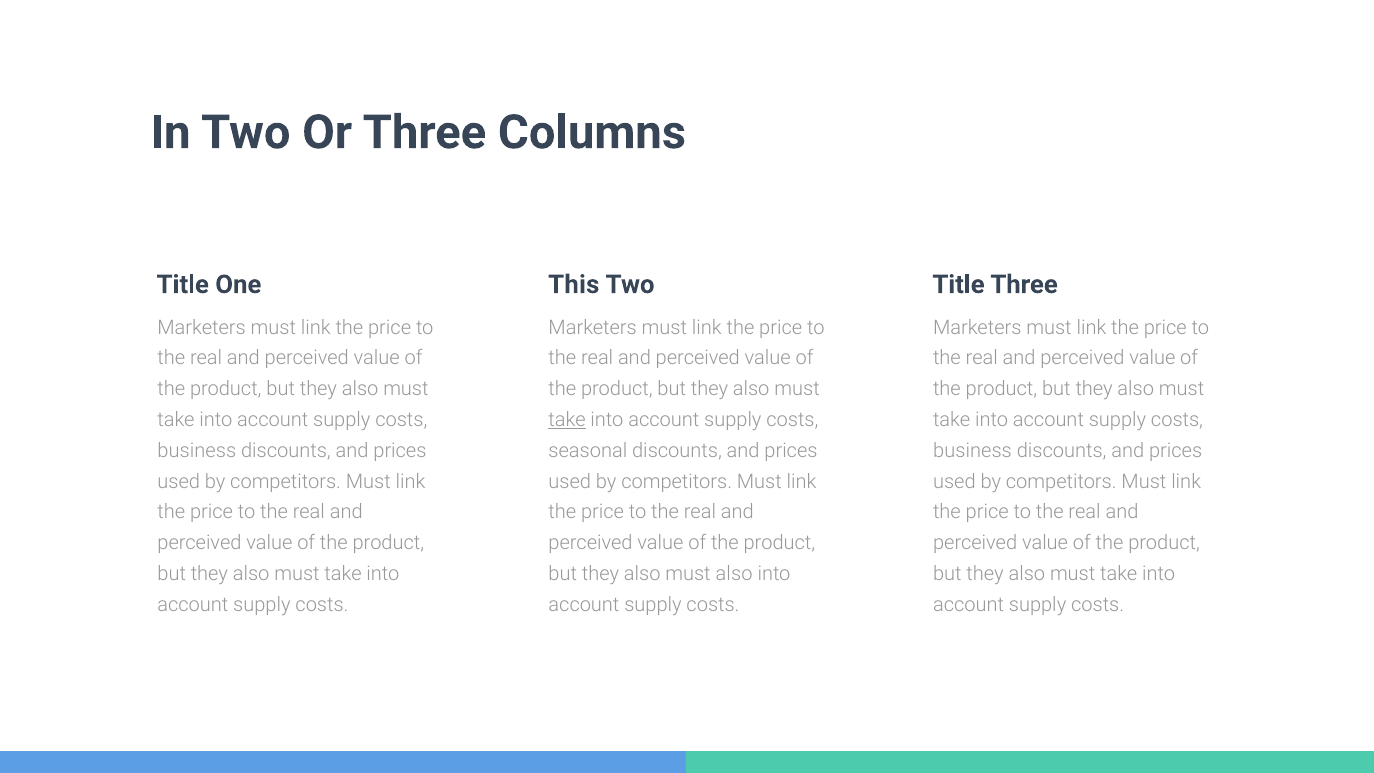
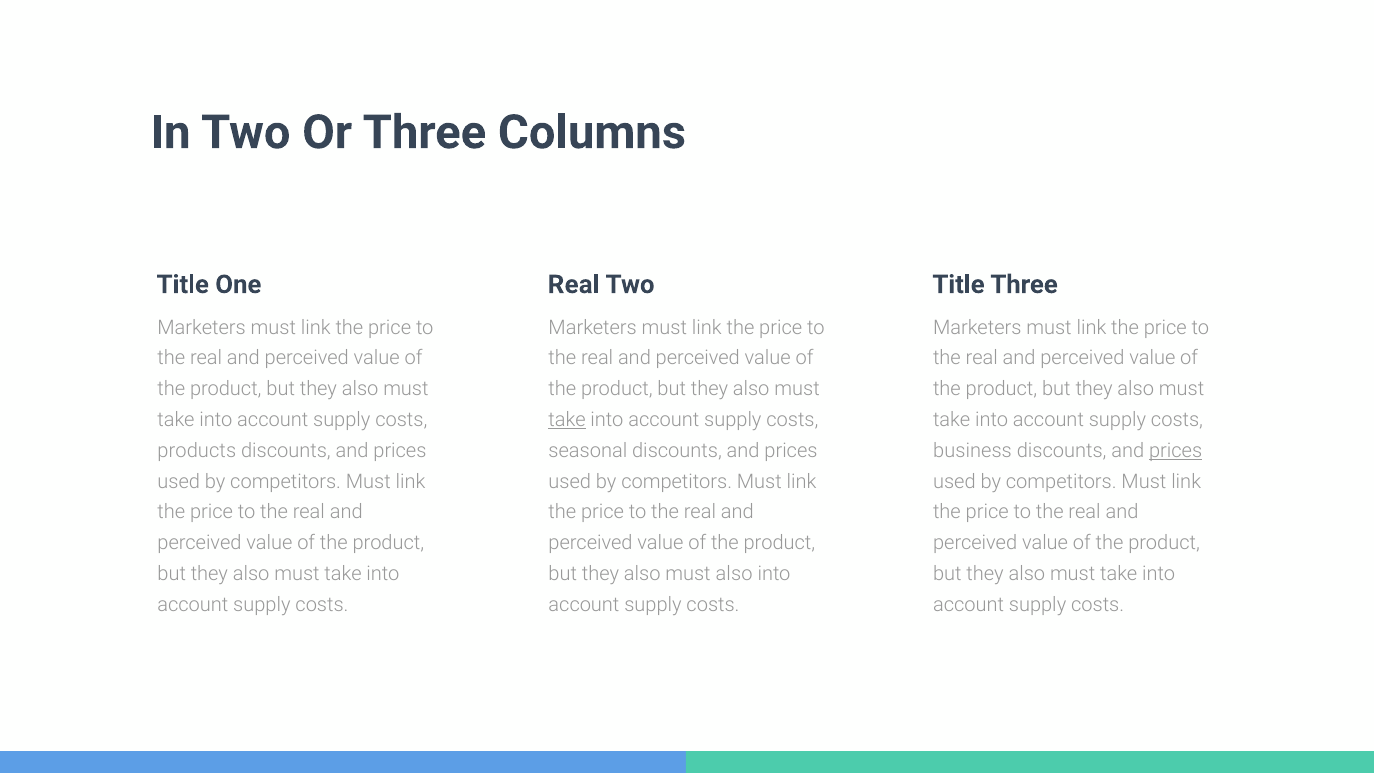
This at (574, 285): This -> Real
business at (197, 451): business -> products
prices at (1176, 451) underline: none -> present
